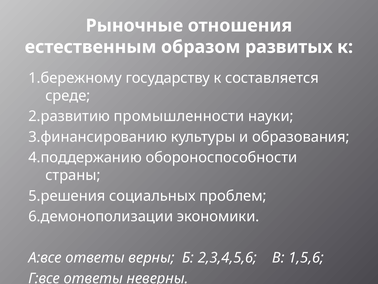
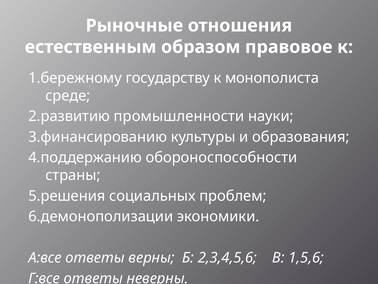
развитых: развитых -> правовое
составляется: составляется -> монополиста
